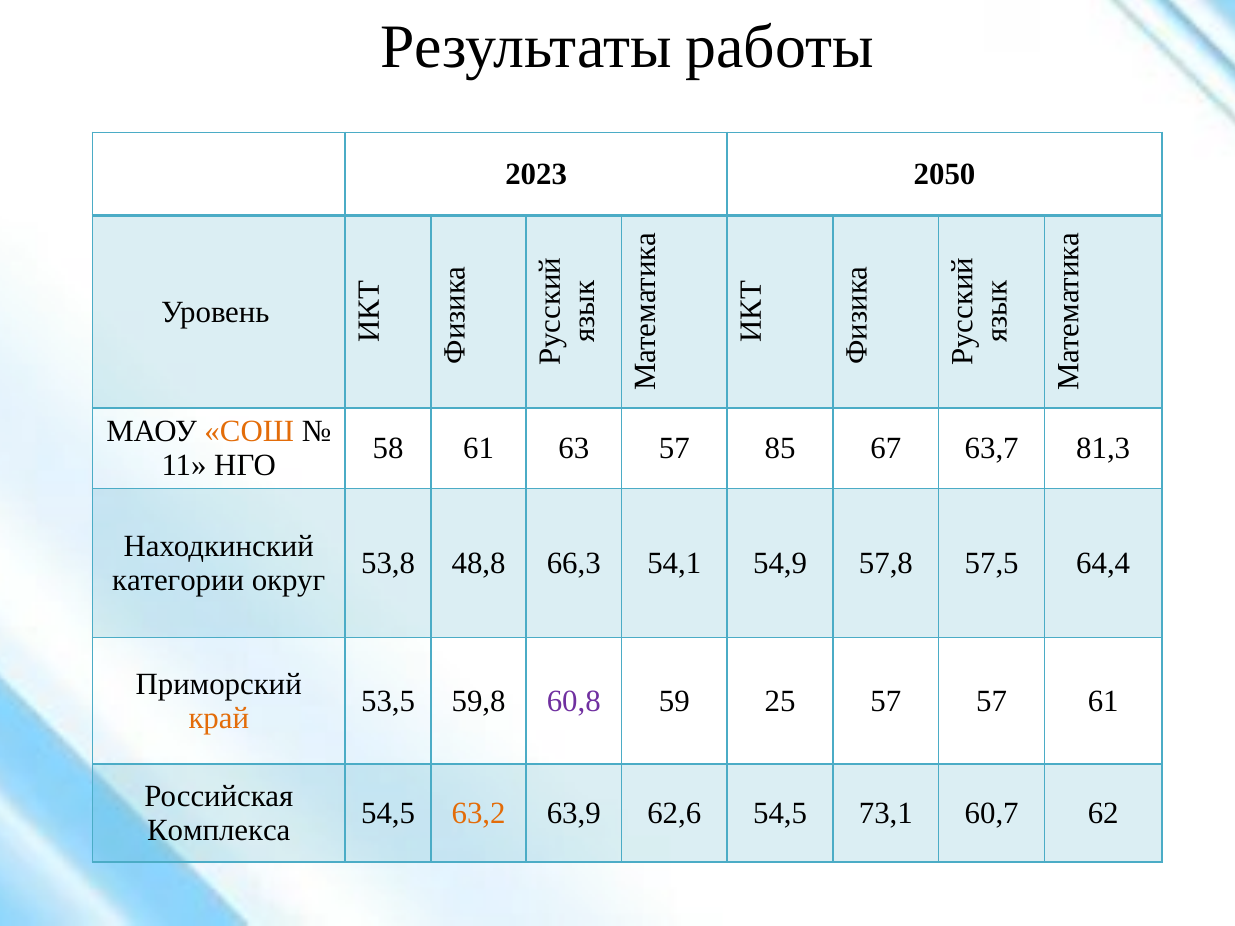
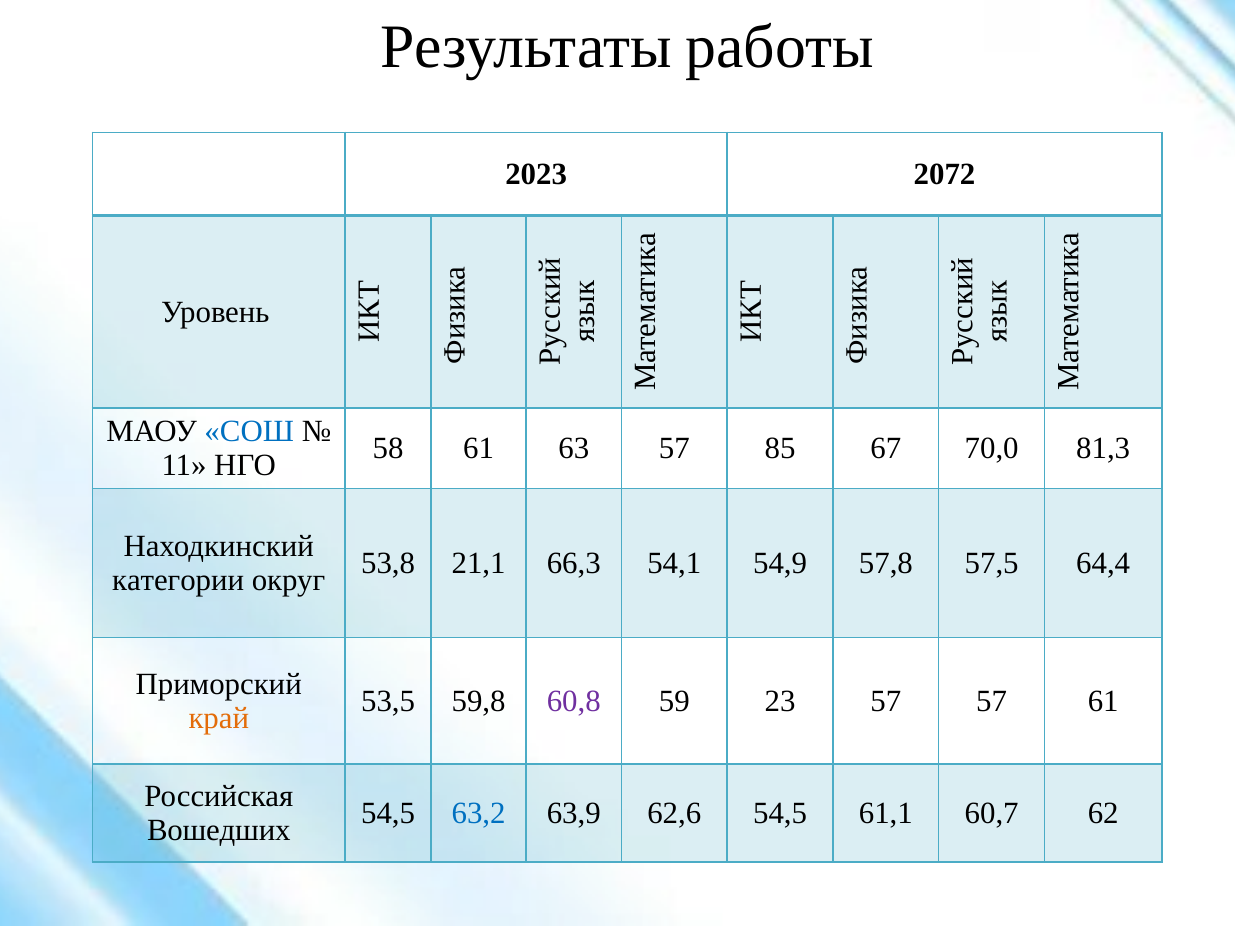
2050: 2050 -> 2072
СОШ colour: orange -> blue
63,7: 63,7 -> 70,0
48,8: 48,8 -> 21,1
25: 25 -> 23
63,2 colour: orange -> blue
73,1: 73,1 -> 61,1
Комплекса: Комплекса -> Вошедших
